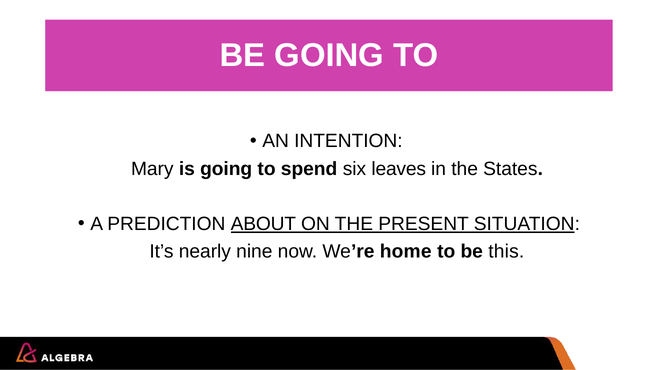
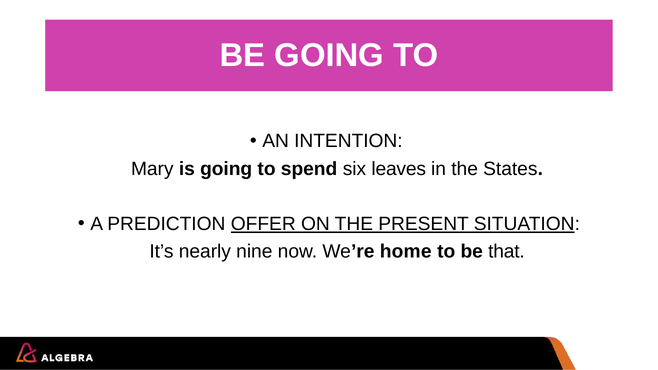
ABOUT: ABOUT -> OFFER
this: this -> that
